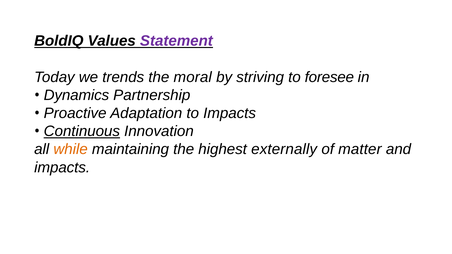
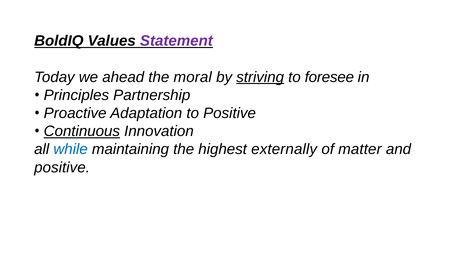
trends: trends -> ahead
striving underline: none -> present
Dynamics: Dynamics -> Principles
to Impacts: Impacts -> Positive
while colour: orange -> blue
impacts at (62, 168): impacts -> positive
